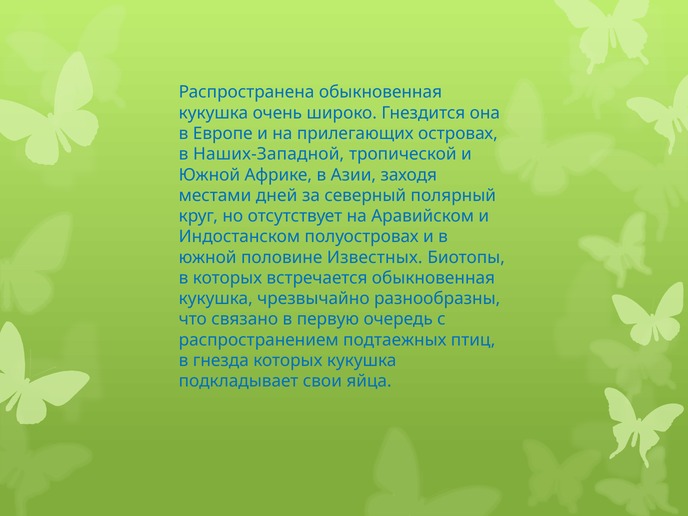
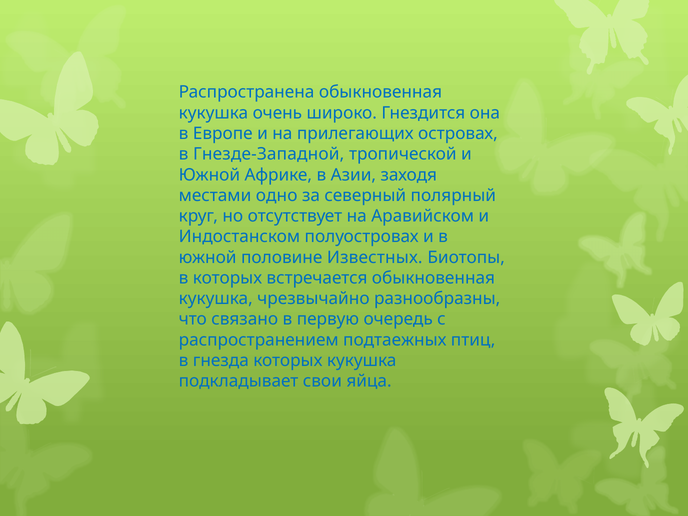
Наших-Западной: Наших-Западной -> Гнезде-Западной
дней: дней -> одно
